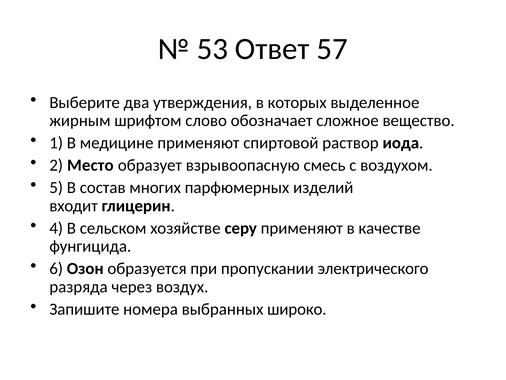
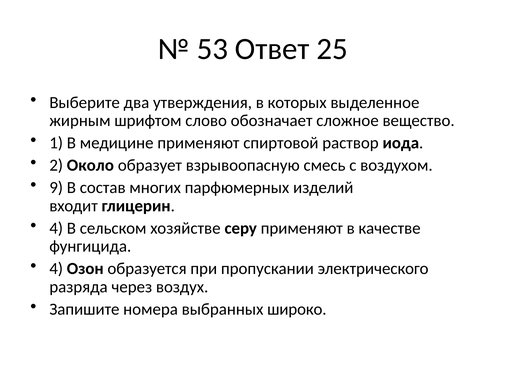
57: 57 -> 25
Место: Место -> Около
5: 5 -> 9
6 at (56, 268): 6 -> 4
